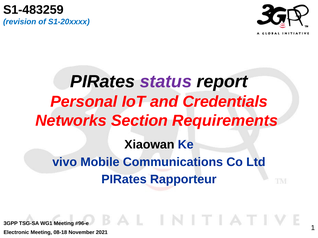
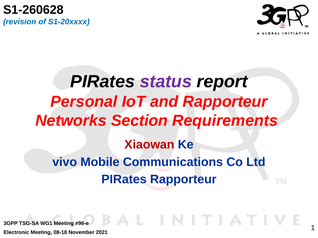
S1-483259: S1-483259 -> S1-260628
and Credentials: Credentials -> Rapporteur
Xiaowan colour: black -> red
